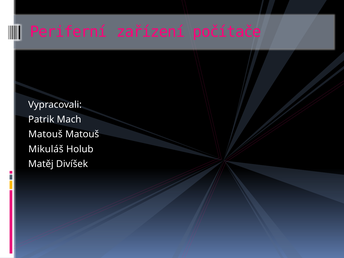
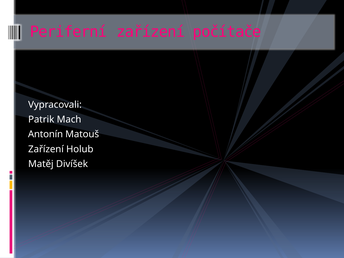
Matouš at (45, 134): Matouš -> Antonín
Mikuláš at (46, 149): Mikuláš -> Zařízení
